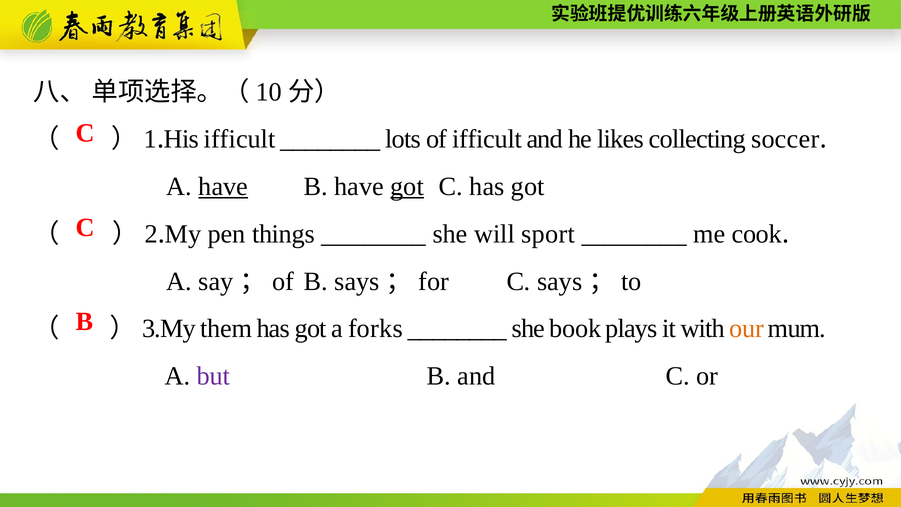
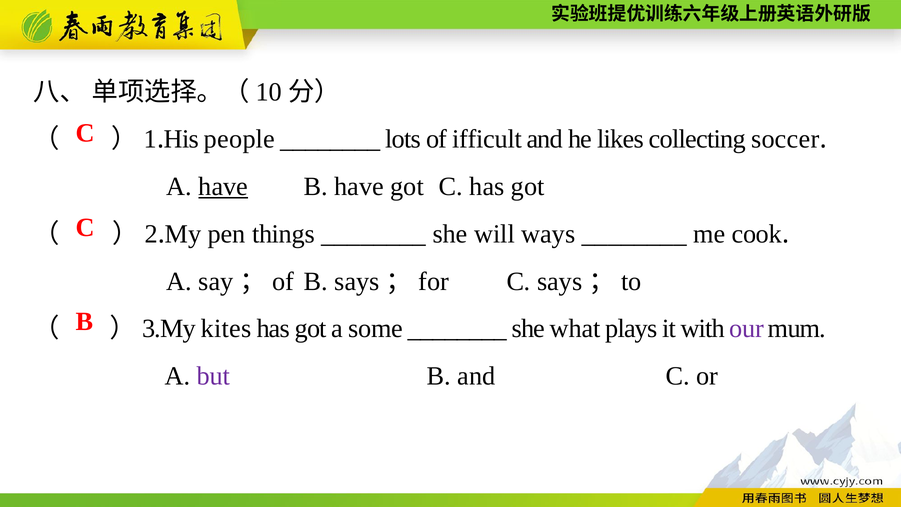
ifficult at (240, 139): ifficult -> people
got at (407, 187) underline: present -> none
sport: sport -> ways
them: them -> kites
forks: forks -> some
book: book -> what
our colour: orange -> purple
